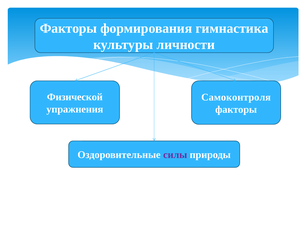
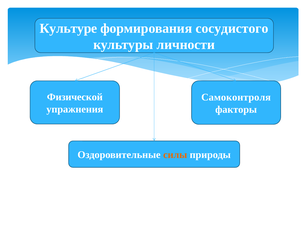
Факторы at (68, 28): Факторы -> Культуре
гимнастика: гимнастика -> сосудистого
силы colour: purple -> orange
